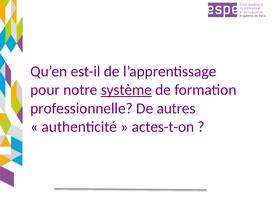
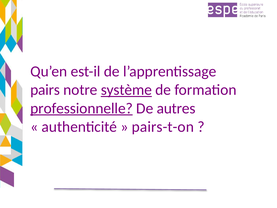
pour: pour -> pairs
professionnelle underline: none -> present
actes-t-on: actes-t-on -> pairs-t-on
